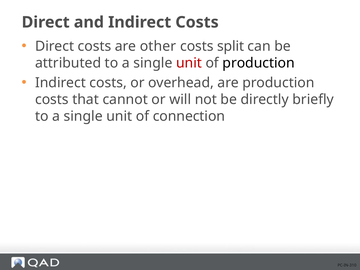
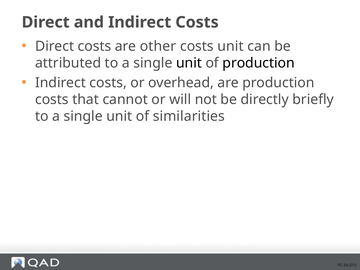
costs split: split -> unit
unit at (189, 63) colour: red -> black
connection: connection -> similarities
